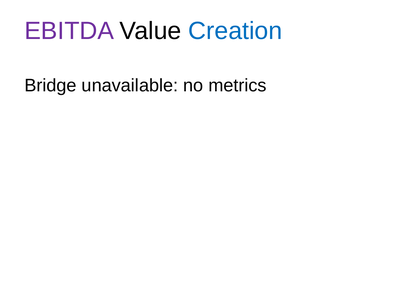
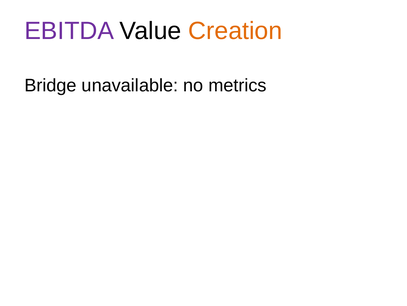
Creation colour: blue -> orange
